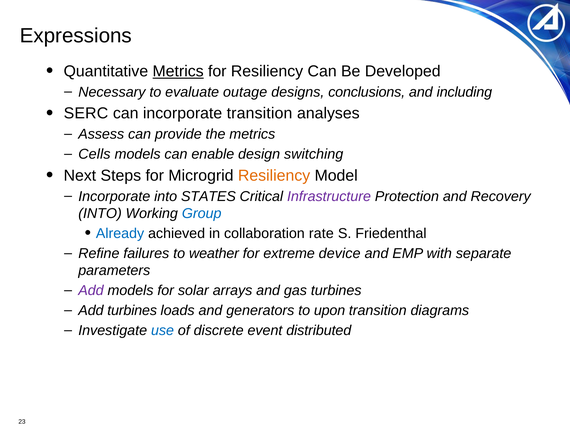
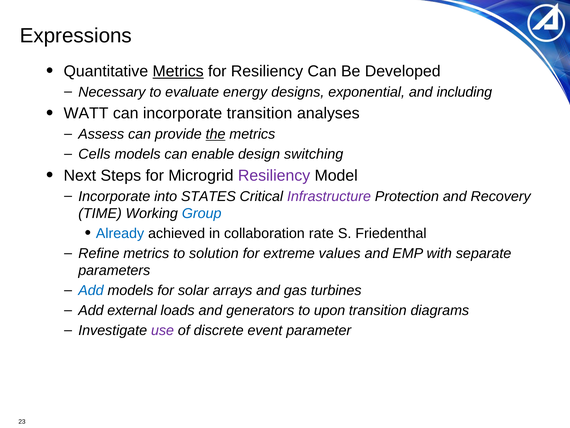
outage: outage -> energy
conclusions: conclusions -> exponential
SERC: SERC -> WATT
the underline: none -> present
Resiliency at (274, 175) colour: orange -> purple
INTO at (100, 213): INTO -> TIME
Refine failures: failures -> metrics
weather: weather -> solution
device: device -> values
Add at (91, 290) colour: purple -> blue
Add turbines: turbines -> external
use colour: blue -> purple
distributed: distributed -> parameter
